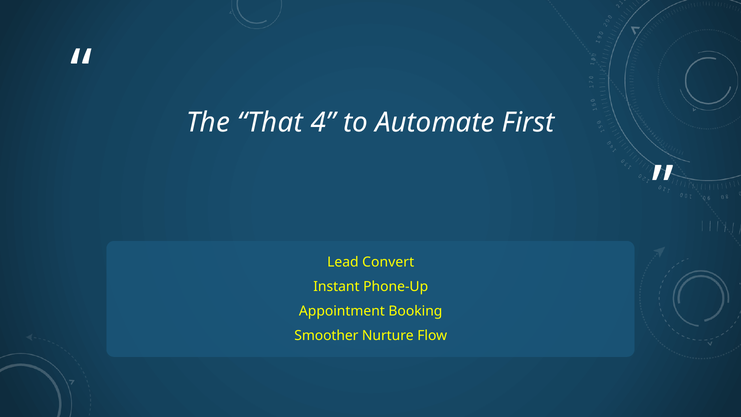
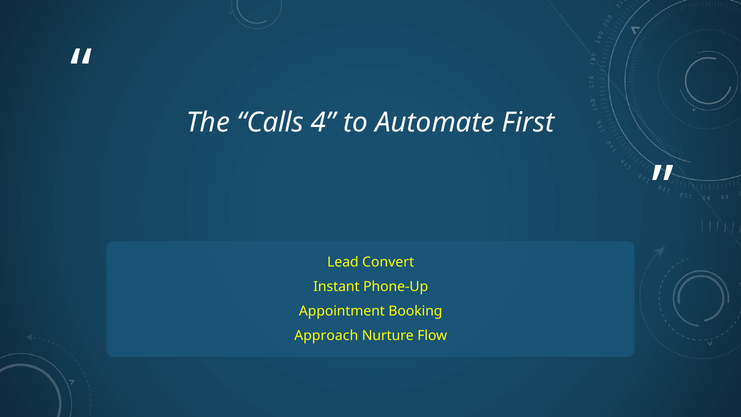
That: That -> Calls
Smoother: Smoother -> Approach
